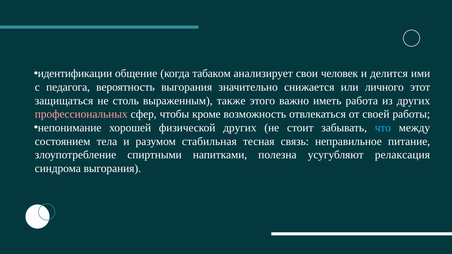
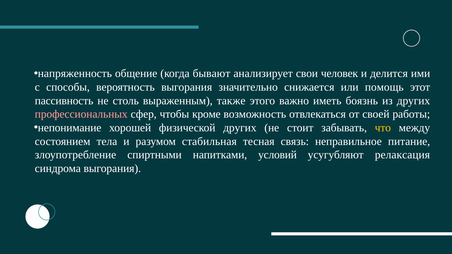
идентификации: идентификации -> напряженность
табаком: табаком -> бывают
педагога: педагога -> способы
личного: личного -> помощь
защищаться: защищаться -> пассивность
работа: работа -> боязнь
что colour: light blue -> yellow
полезна: полезна -> условий
